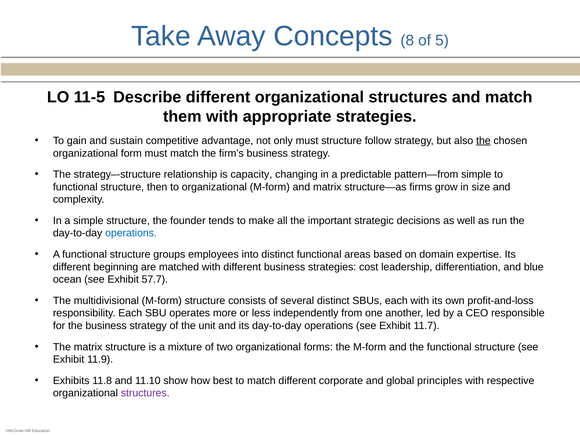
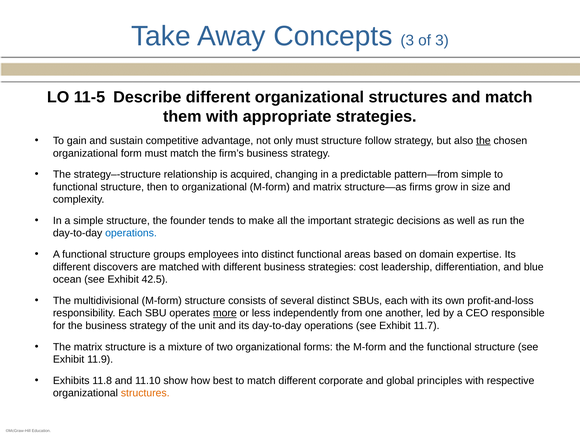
Concepts 8: 8 -> 3
of 5: 5 -> 3
capacity: capacity -> acquired
beginning: beginning -> discovers
57.7: 57.7 -> 42.5
more underline: none -> present
structures at (145, 393) colour: purple -> orange
